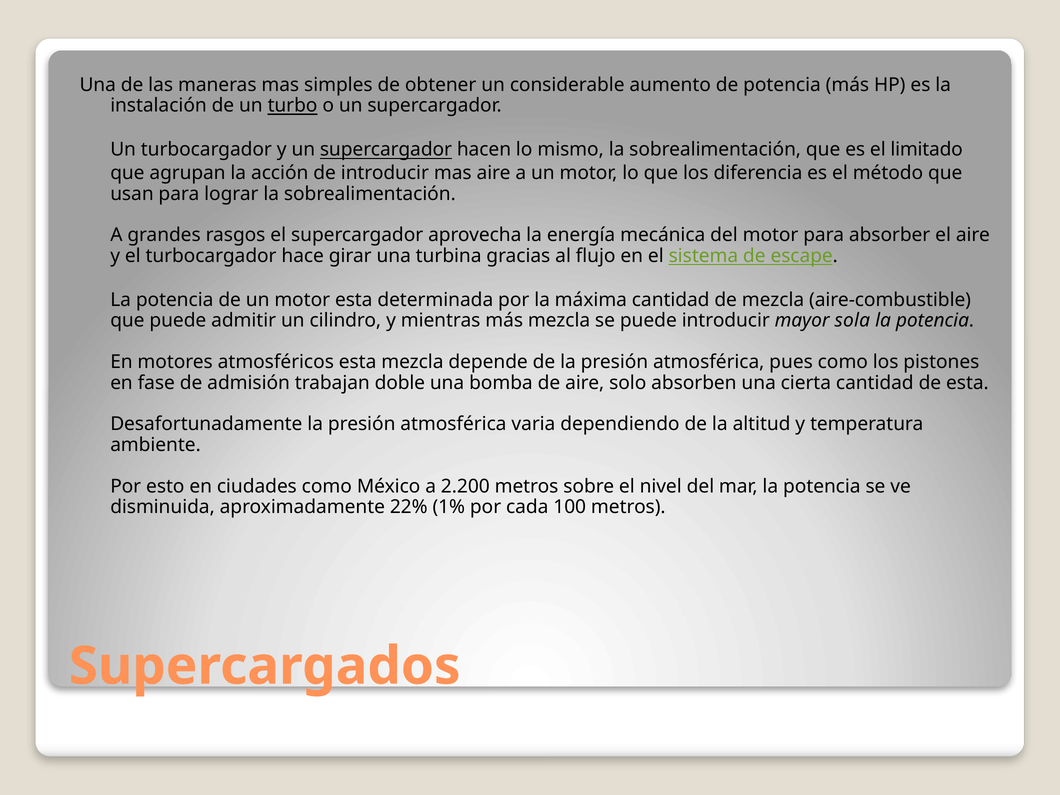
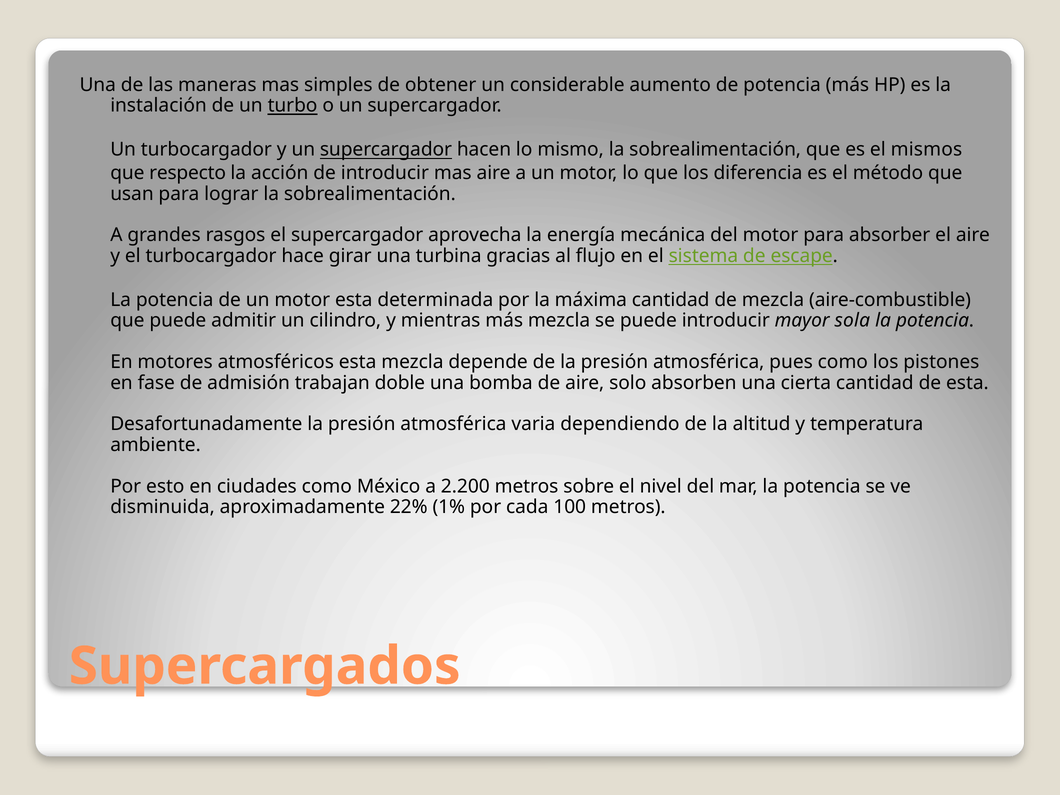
limitado: limitado -> mismos
agrupan: agrupan -> respecto
